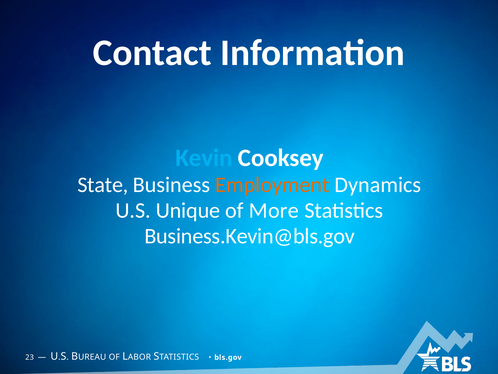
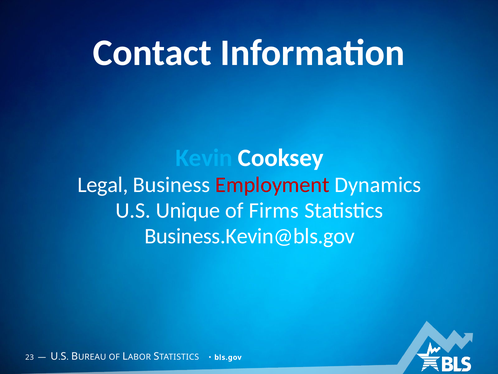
State: State -> Legal
Employment colour: orange -> red
More: More -> Firms
